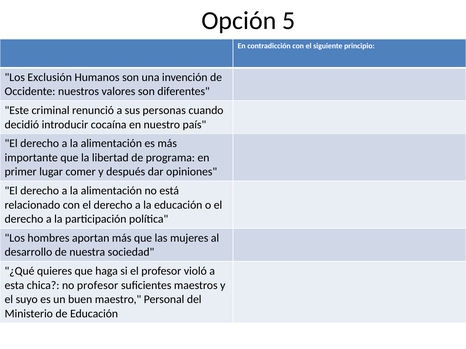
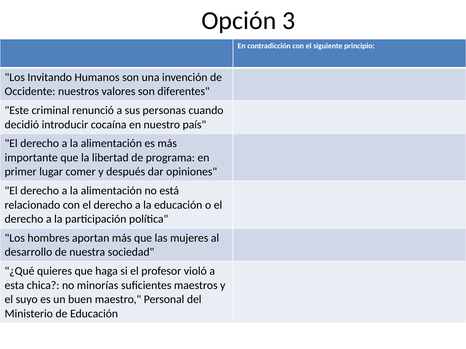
5: 5 -> 3
Exclusión: Exclusión -> Invitando
no profesor: profesor -> minorías
